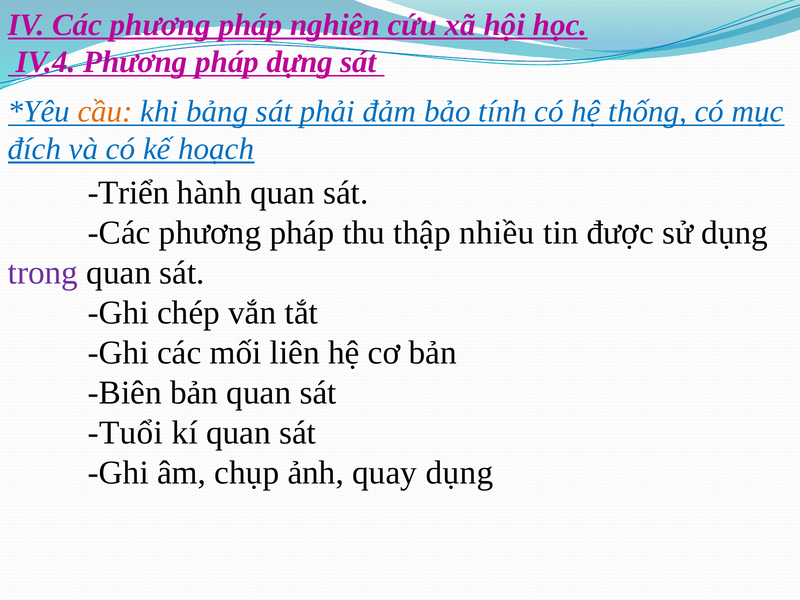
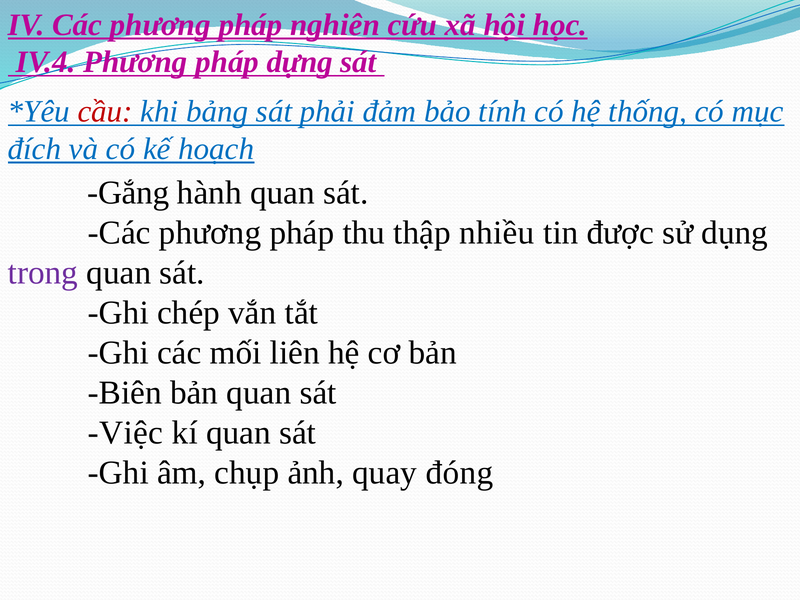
cầu colour: orange -> red
Triển: Triển -> Gắng
Tuổi: Tuổi -> Việc
quay dụng: dụng -> đóng
